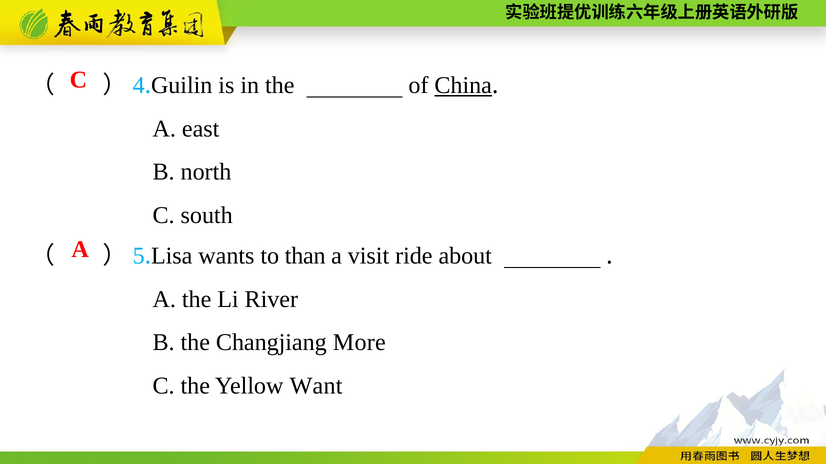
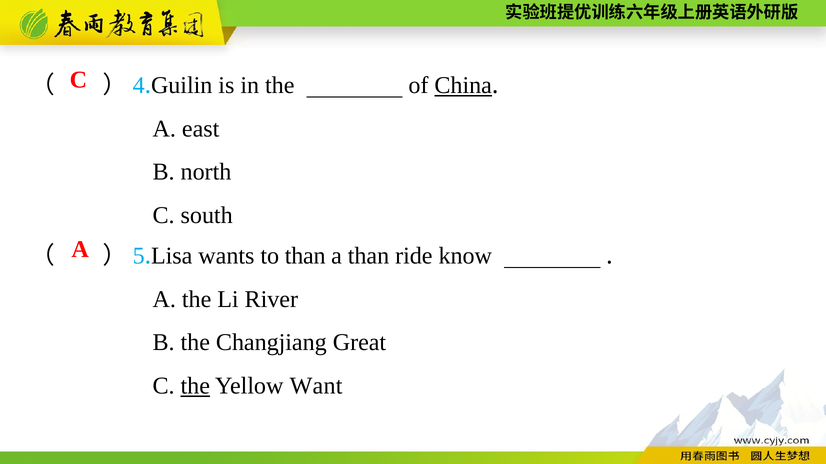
a visit: visit -> than
about: about -> know
More: More -> Great
the at (195, 386) underline: none -> present
